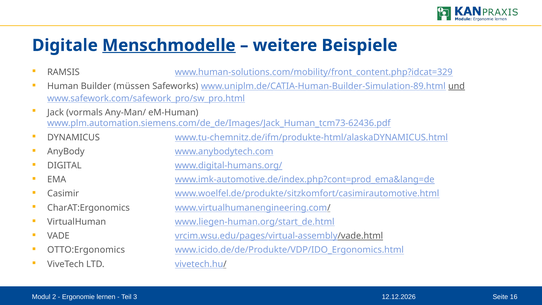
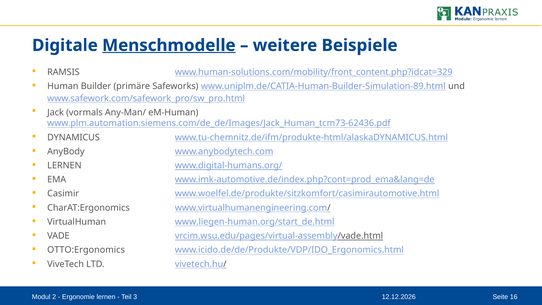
müssen: müssen -> primäre
und underline: present -> none
DIGITAL at (64, 165): DIGITAL -> LERNEN
